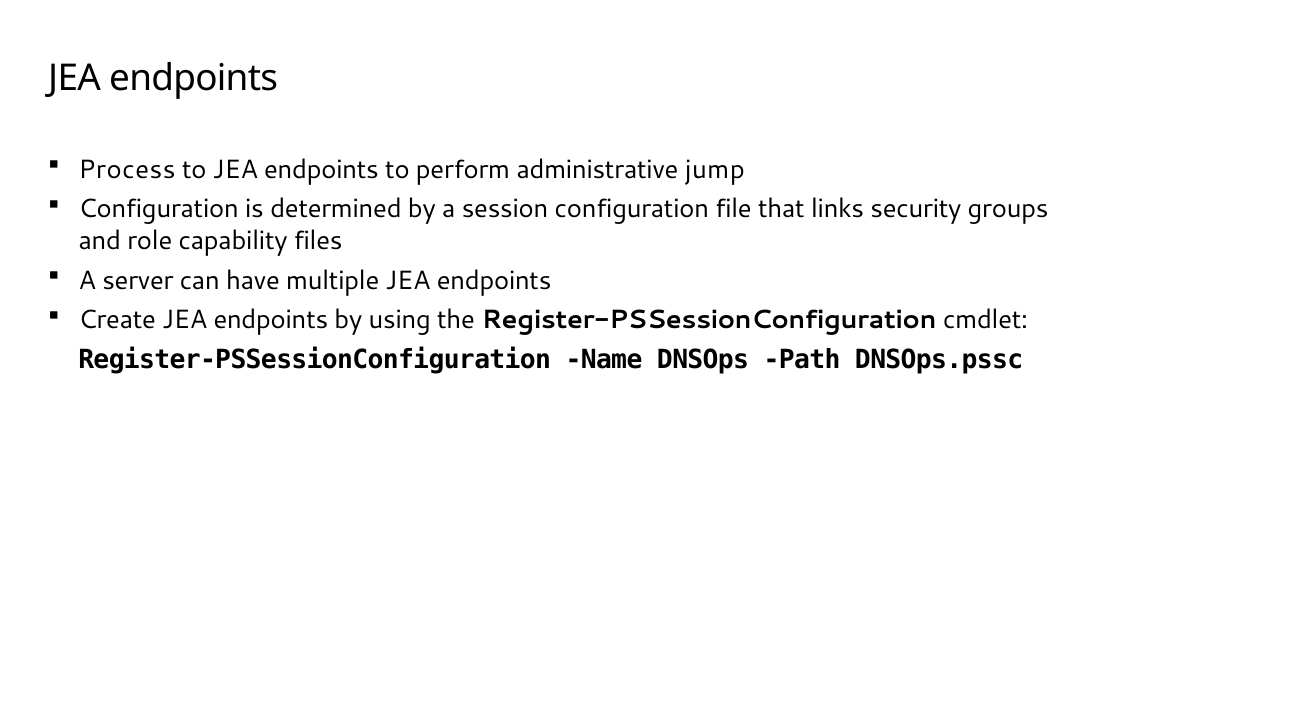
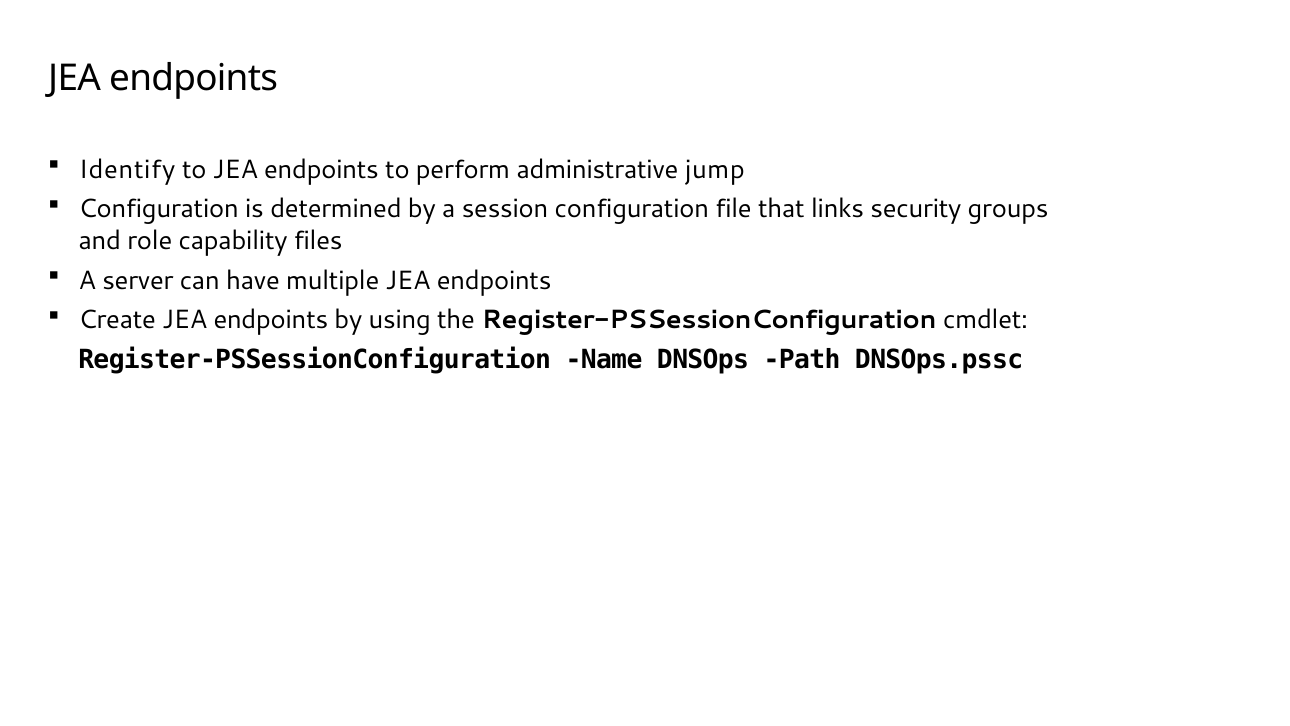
Process: Process -> Identify
